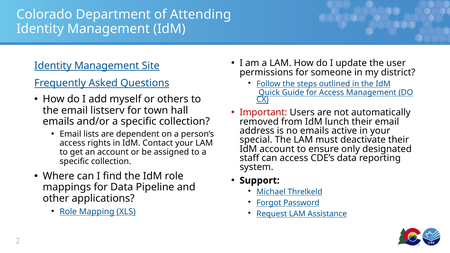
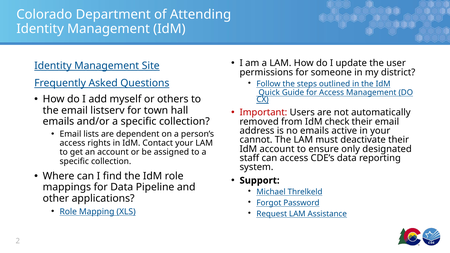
lunch: lunch -> check
special: special -> cannot
